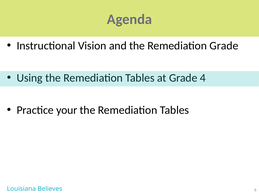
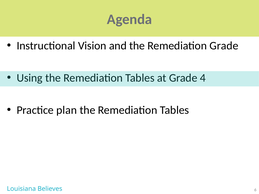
your: your -> plan
